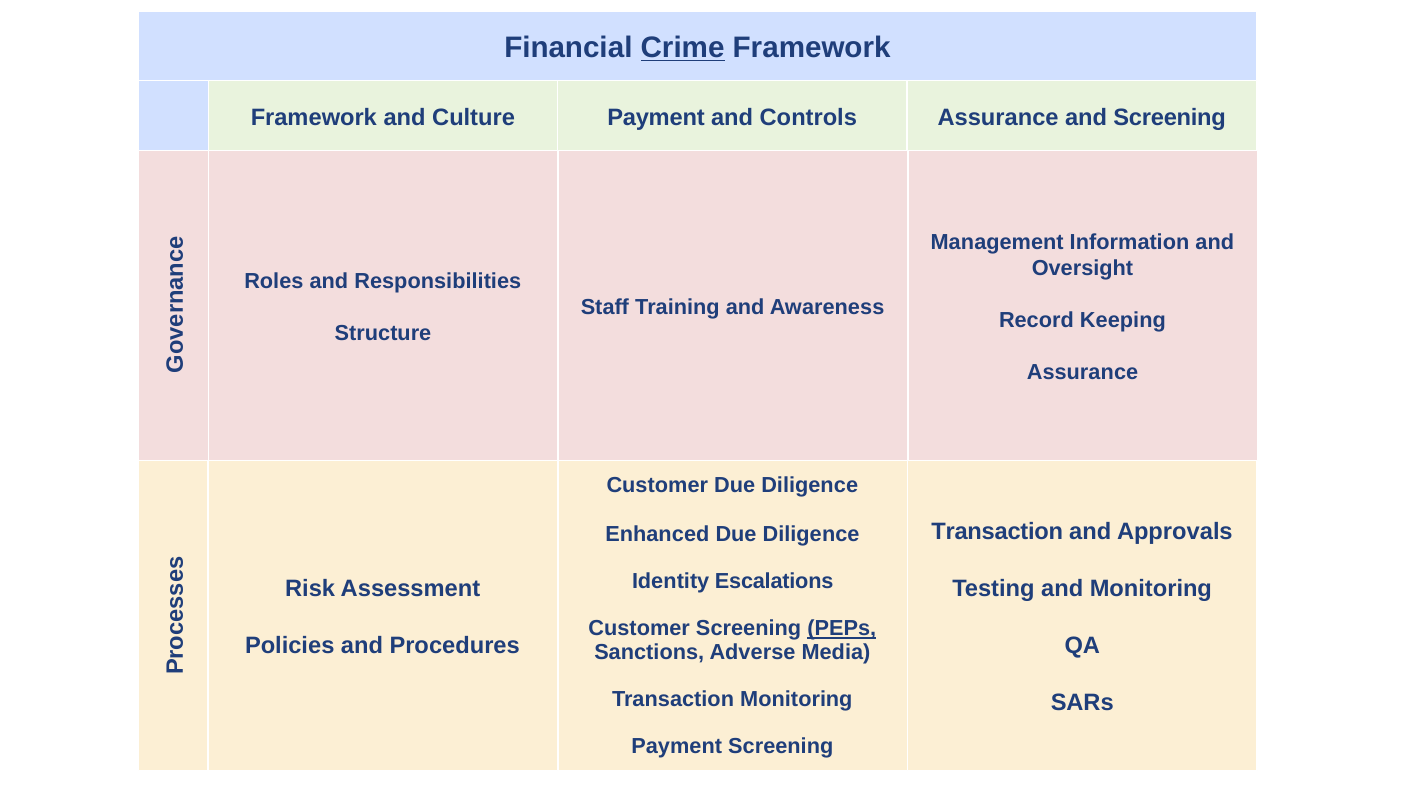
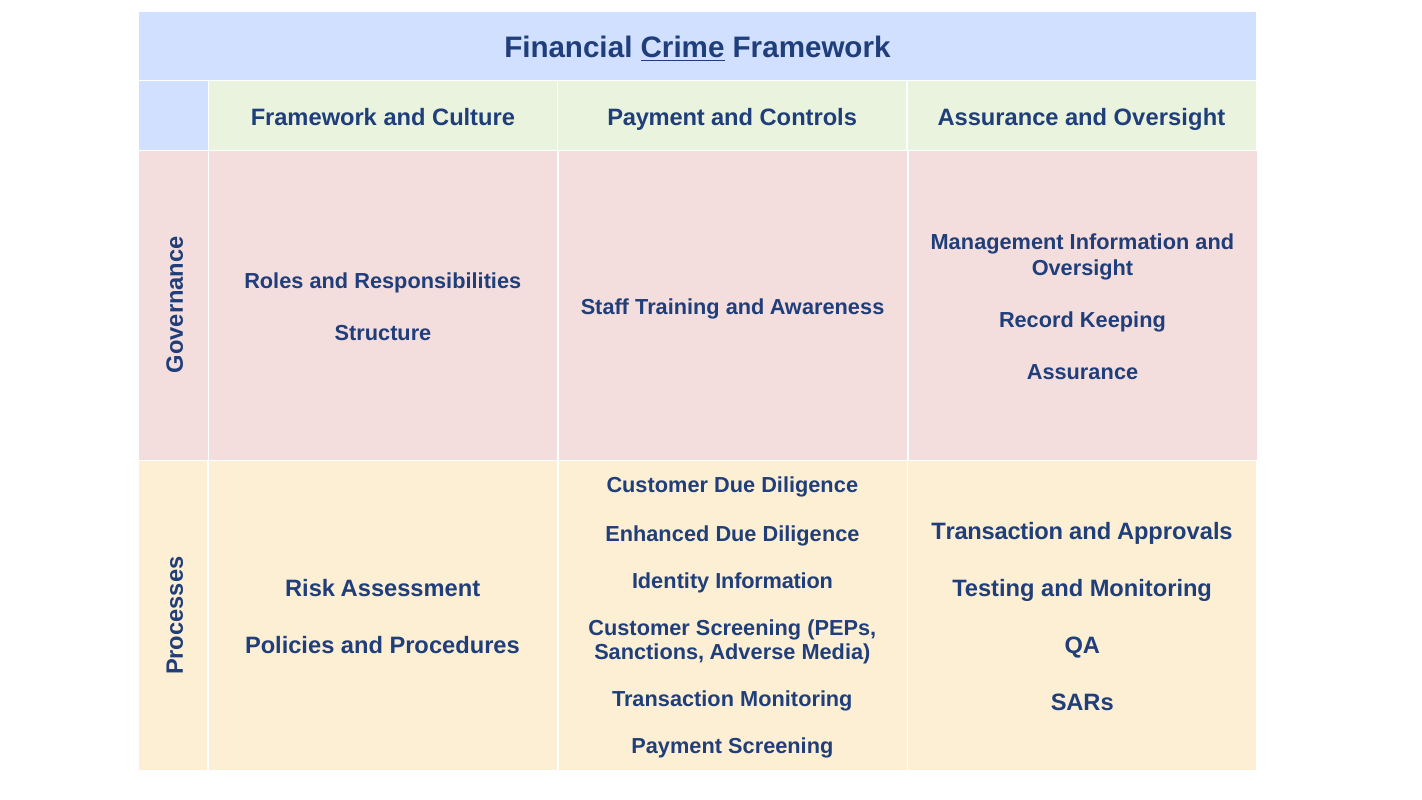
Assurance and Screening: Screening -> Oversight
Identity Escalations: Escalations -> Information
PEPs underline: present -> none
